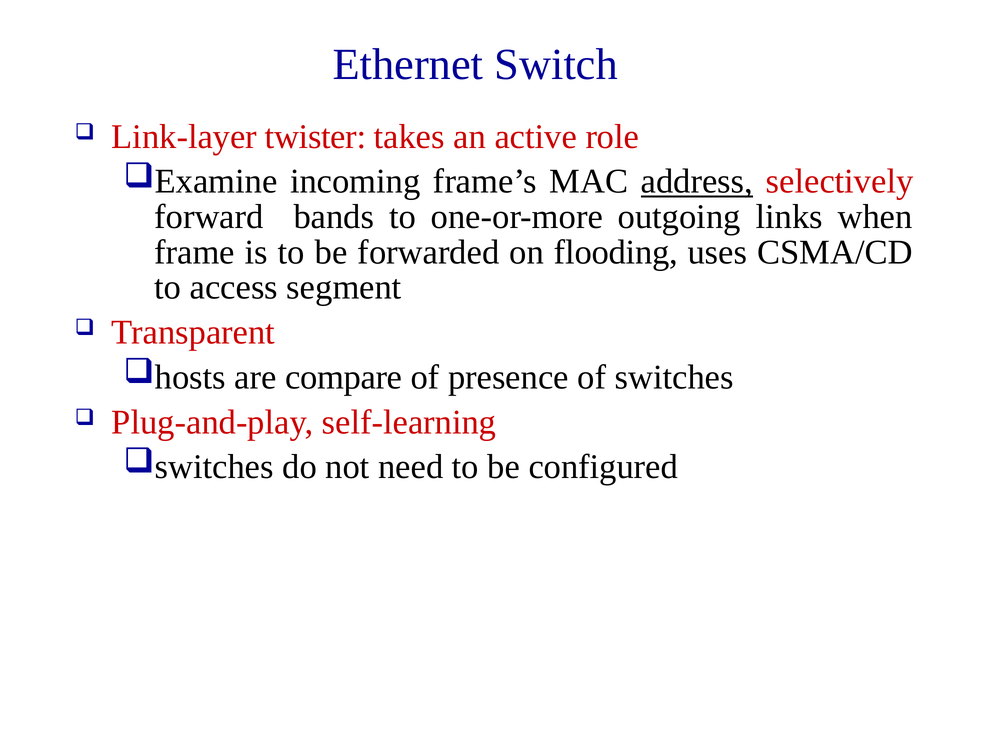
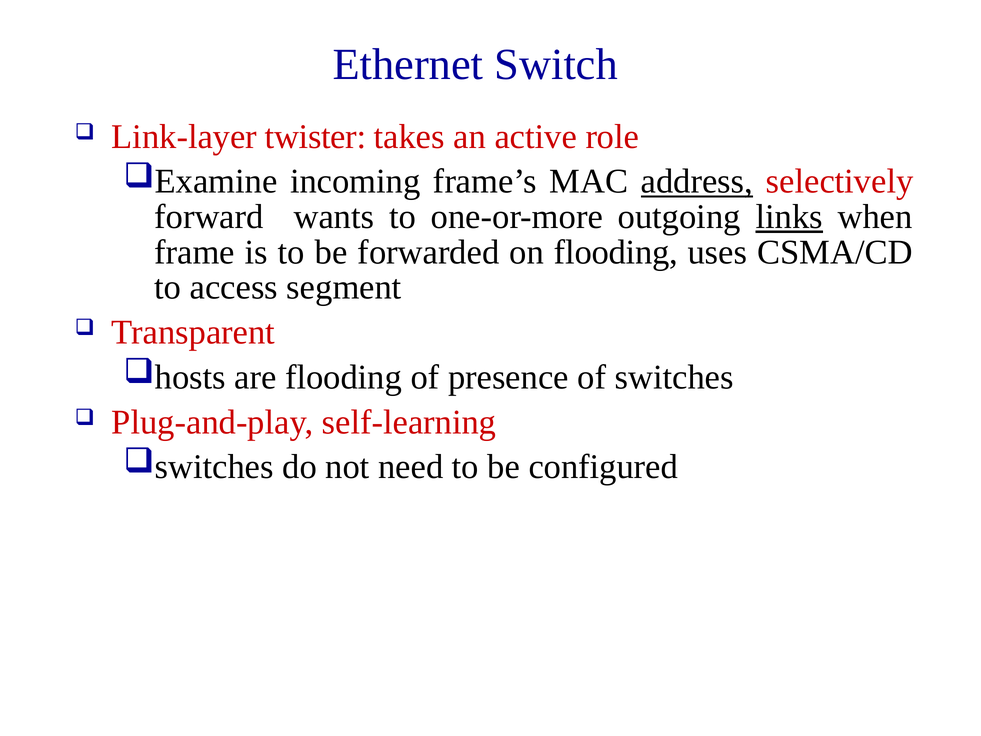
bands: bands -> wants
links underline: none -> present
are compare: compare -> flooding
